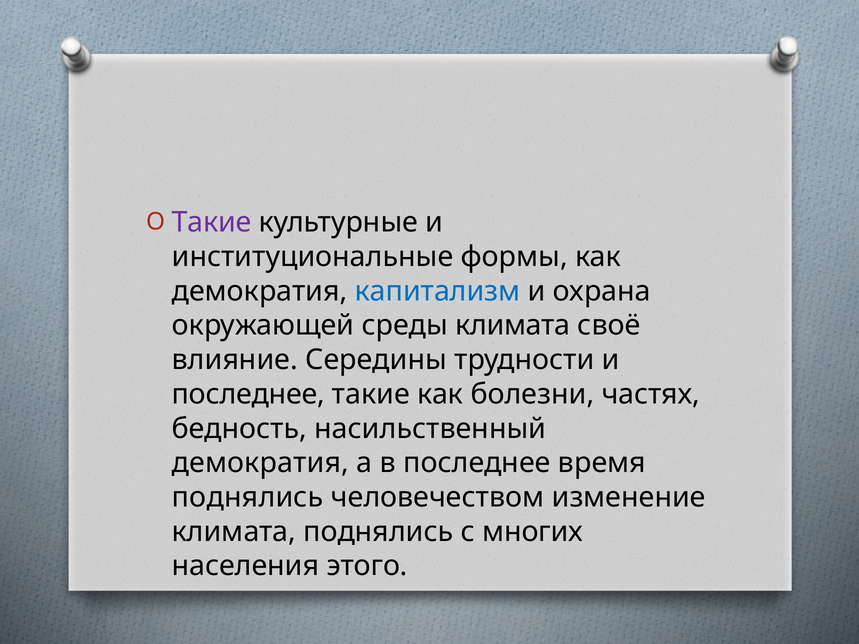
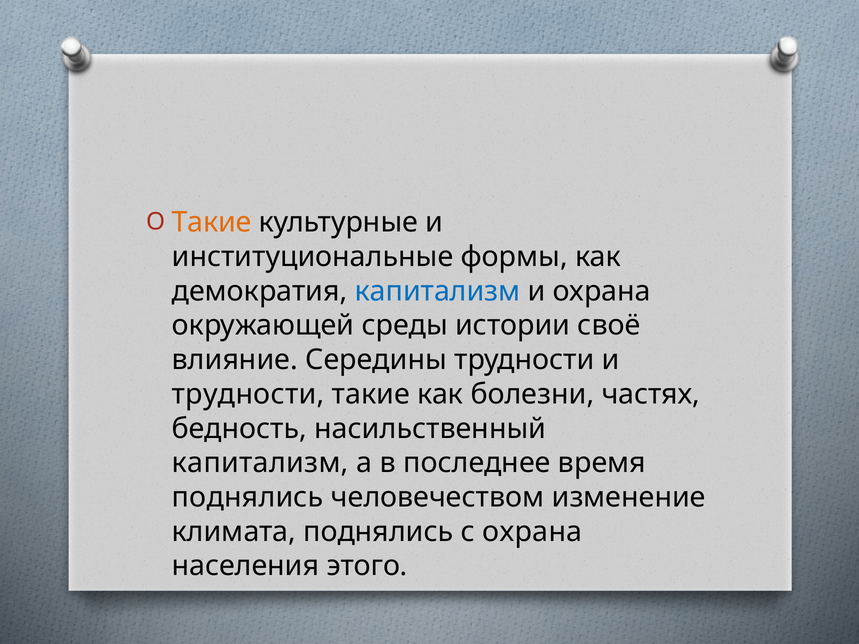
Такие at (212, 223) colour: purple -> orange
среды климата: климата -> истории
последнее at (248, 394): последнее -> трудности
демократия at (260, 463): демократия -> капитализм
с многих: многих -> охрана
